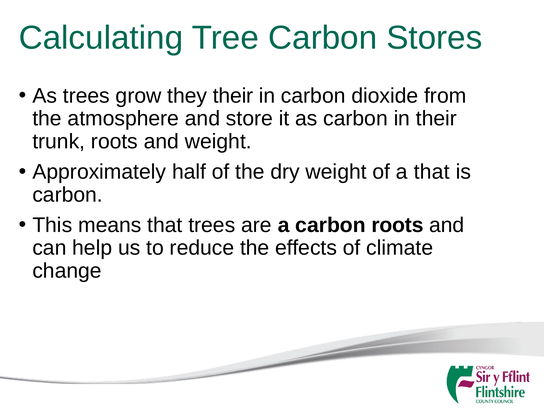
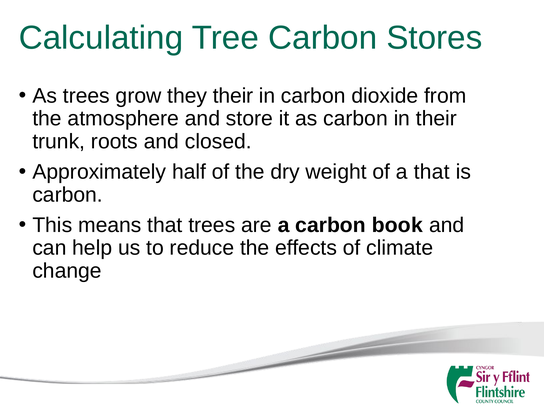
and weight: weight -> closed
carbon roots: roots -> book
